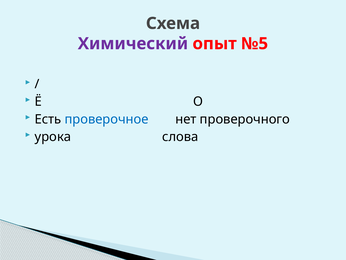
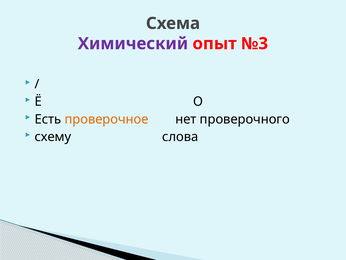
№5: №5 -> №3
проверочное colour: blue -> orange
урока: урока -> схему
